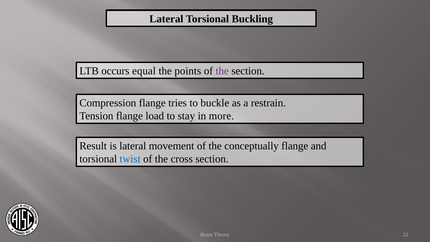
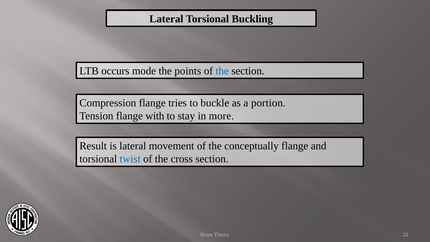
equal: equal -> mode
the at (222, 71) colour: purple -> blue
restrain: restrain -> portion
load: load -> with
